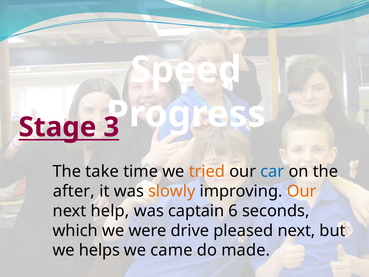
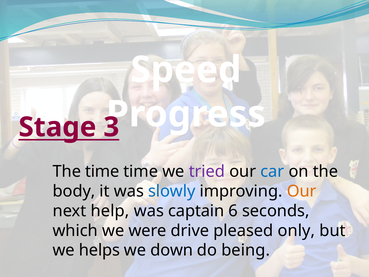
The take: take -> time
tried colour: orange -> purple
after: after -> body
slowly colour: orange -> blue
pleased next: next -> only
came: came -> down
made: made -> being
